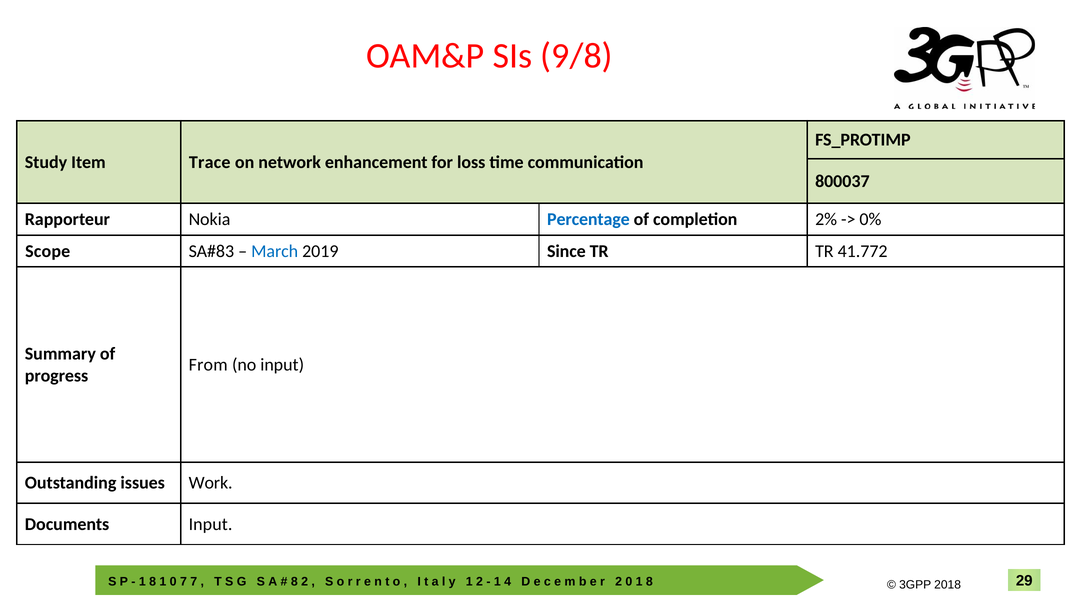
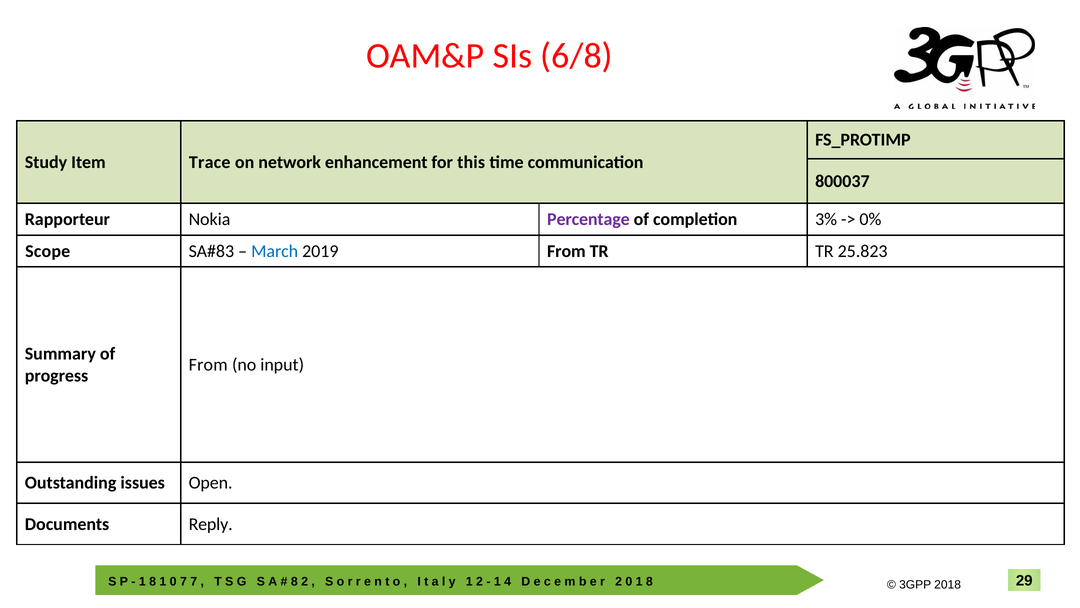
9/8: 9/8 -> 6/8
loss: loss -> this
Percentage colour: blue -> purple
2%: 2% -> 3%
2019 Since: Since -> From
41.772: 41.772 -> 25.823
Work: Work -> Open
Documents Input: Input -> Reply
